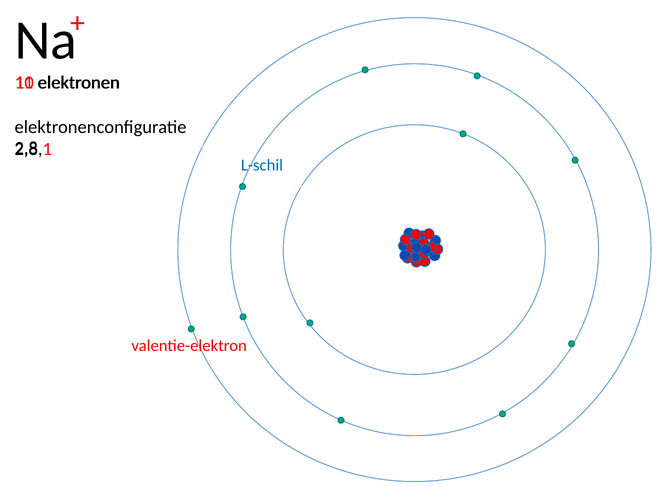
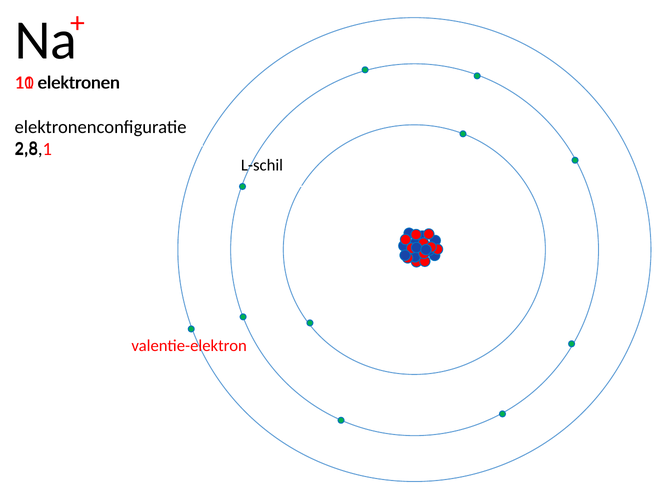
L-schil colour: blue -> black
